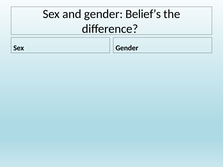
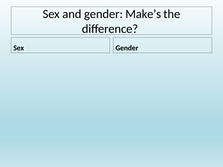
Belief’s: Belief’s -> Make’s
